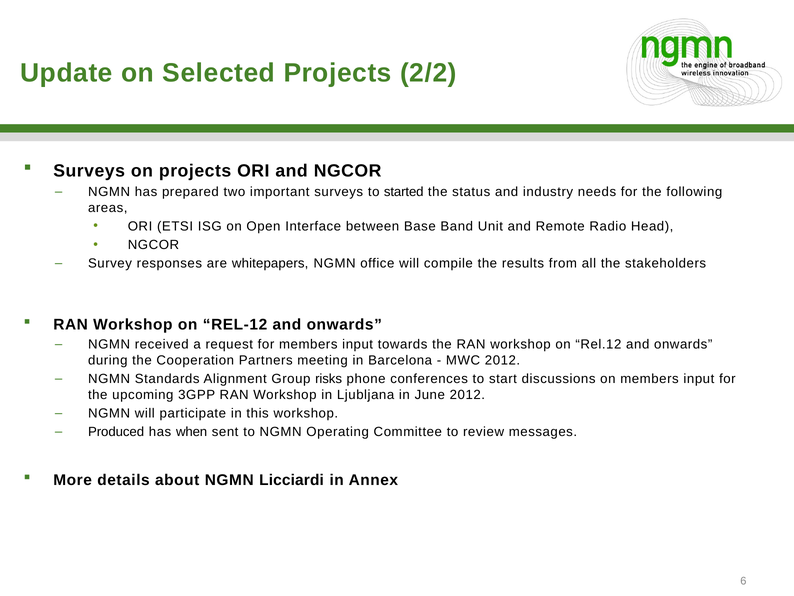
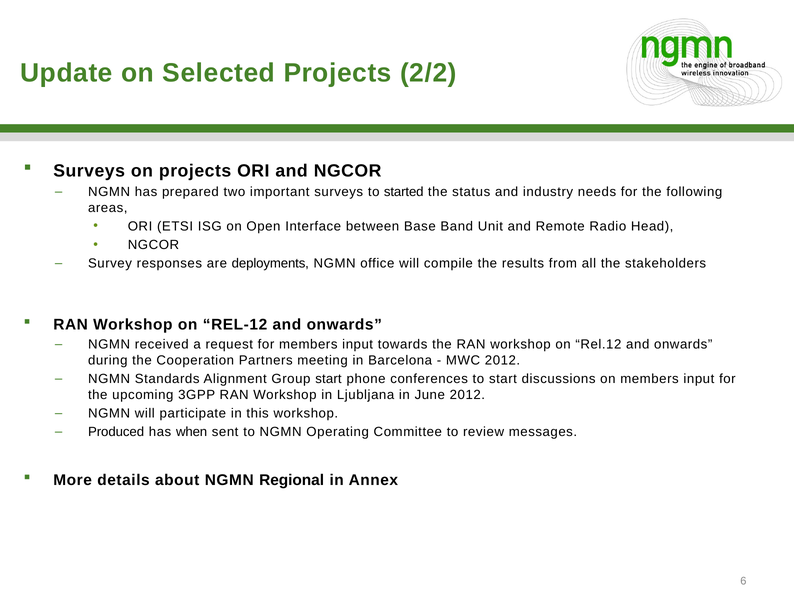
whitepapers: whitepapers -> deployments
Group risks: risks -> start
Licciardi: Licciardi -> Regional
